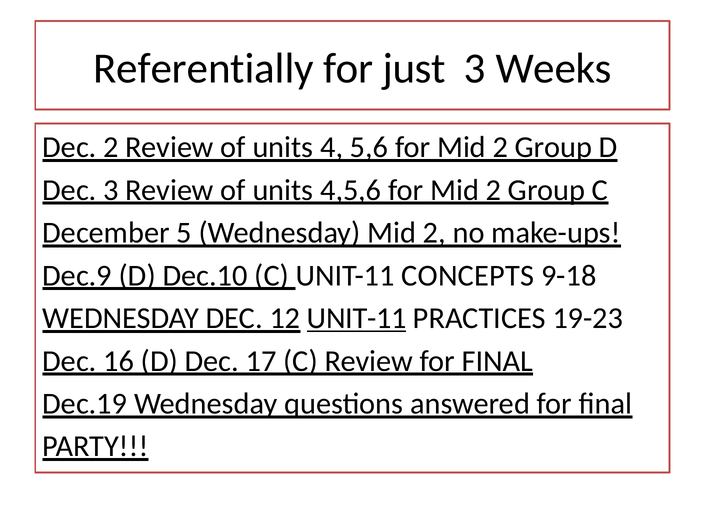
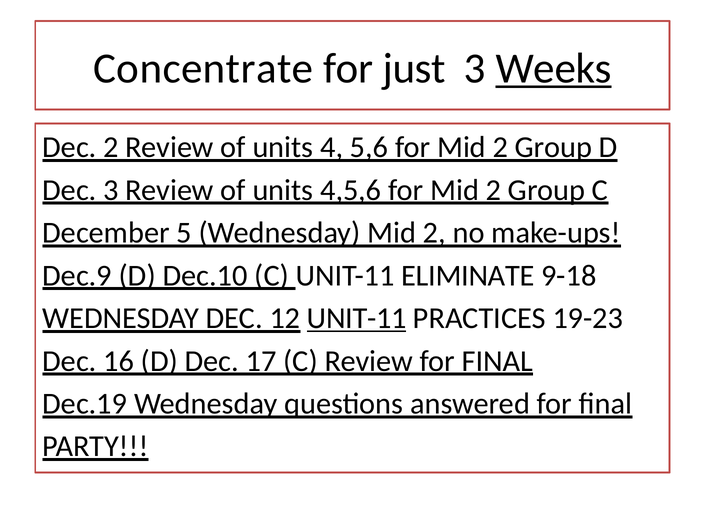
Referentially: Referentially -> Concentrate
Weeks underline: none -> present
CONCEPTS: CONCEPTS -> ELIMINATE
